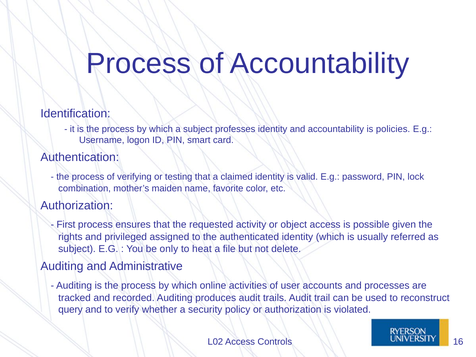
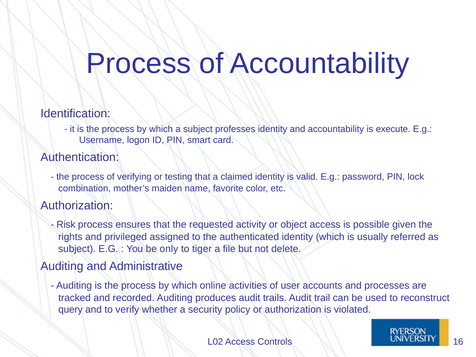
policies: policies -> execute
First: First -> Risk
heat: heat -> tiger
